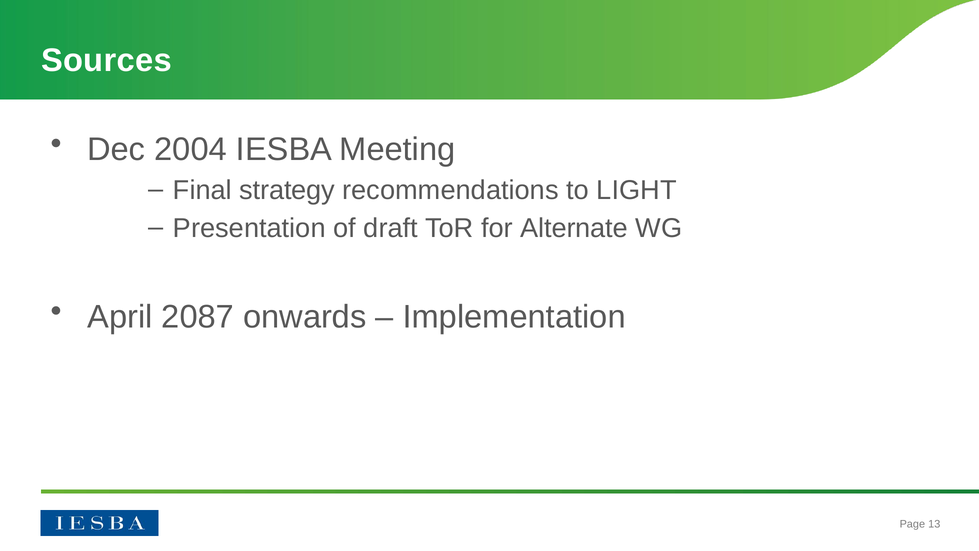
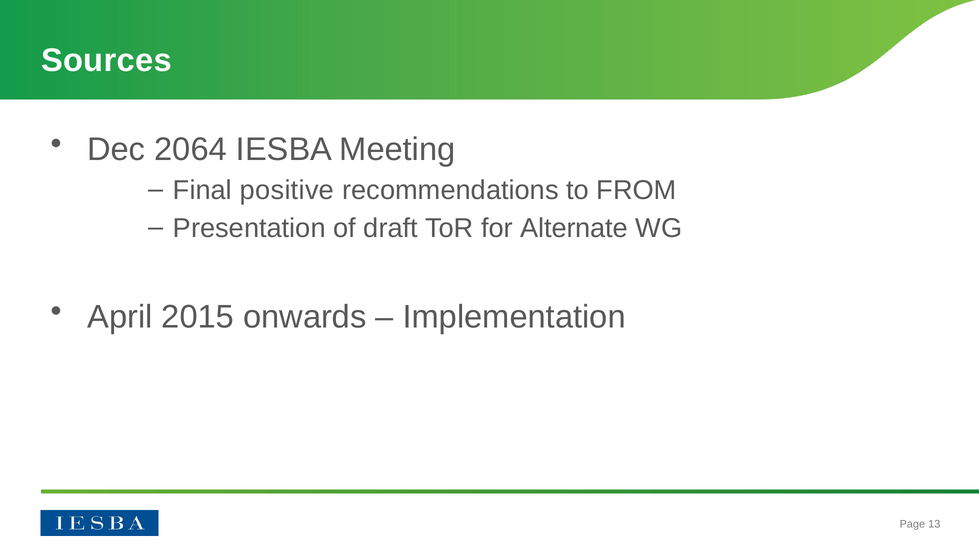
2004: 2004 -> 2064
strategy: strategy -> positive
LIGHT: LIGHT -> FROM
2087: 2087 -> 2015
